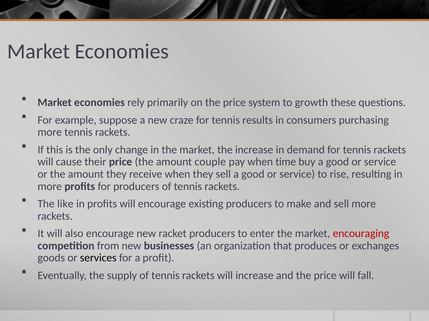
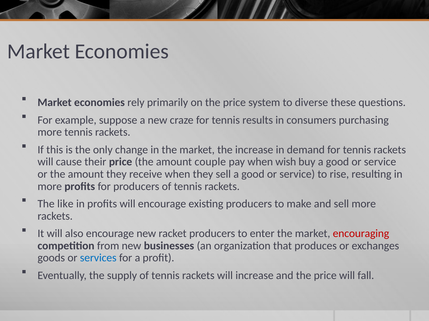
growth: growth -> diverse
time: time -> wish
services colour: black -> blue
